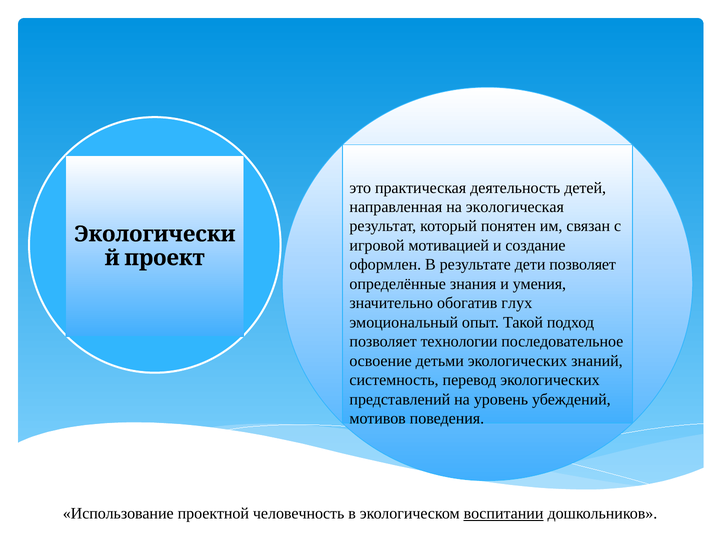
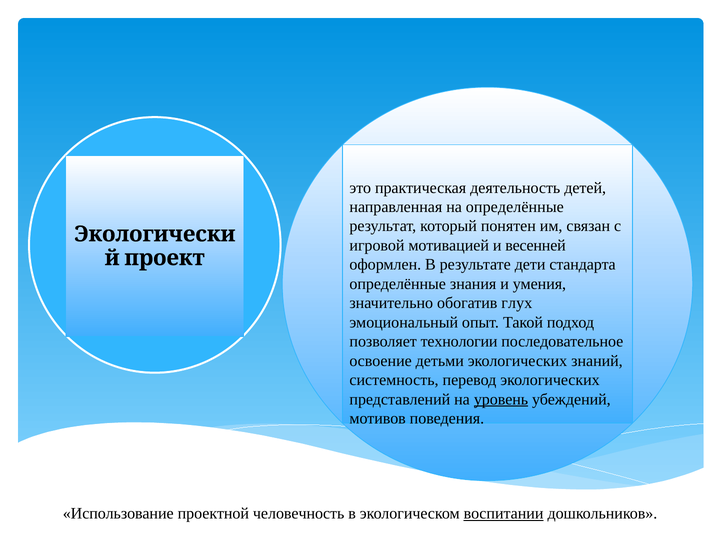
на экологическая: экологическая -> определённые
создание: создание -> весенней
дети позволяет: позволяет -> стандарта
уровень underline: none -> present
